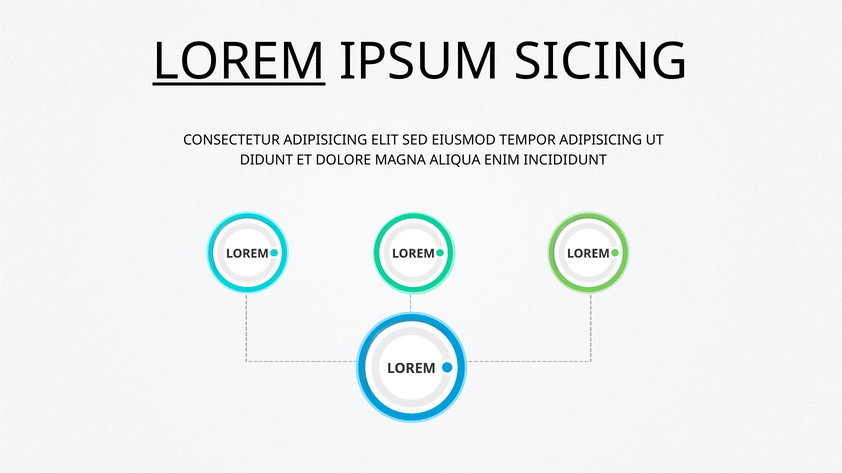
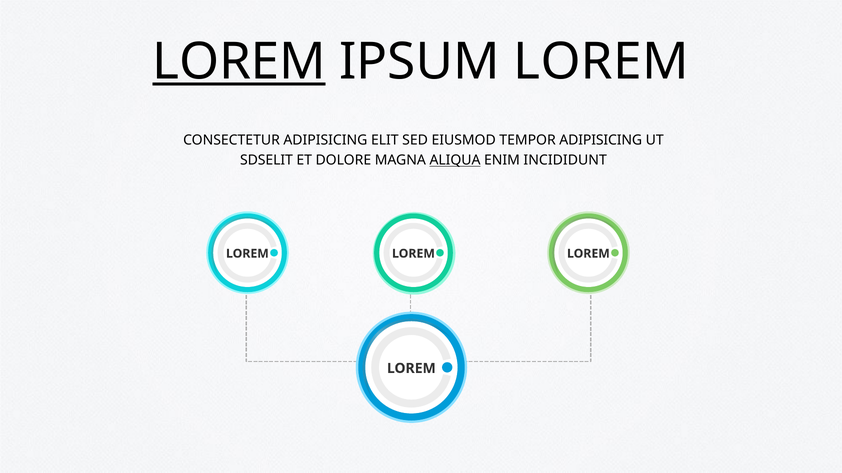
IPSUM SICING: SICING -> LOREM
DIDUNT: DIDUNT -> SDSELIT
ALIQUA underline: none -> present
